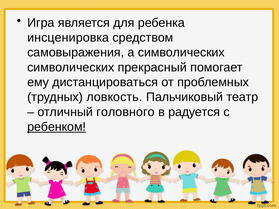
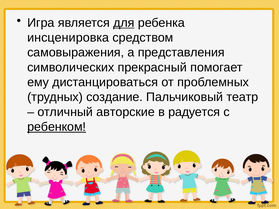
для underline: none -> present
а символических: символических -> представления
ловкость: ловкость -> создание
головного: головного -> авторские
